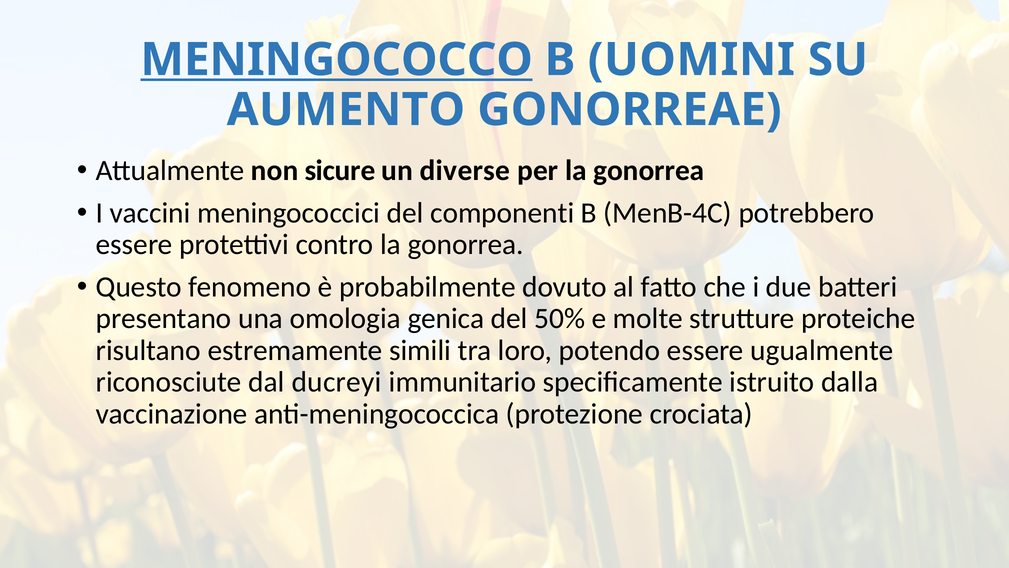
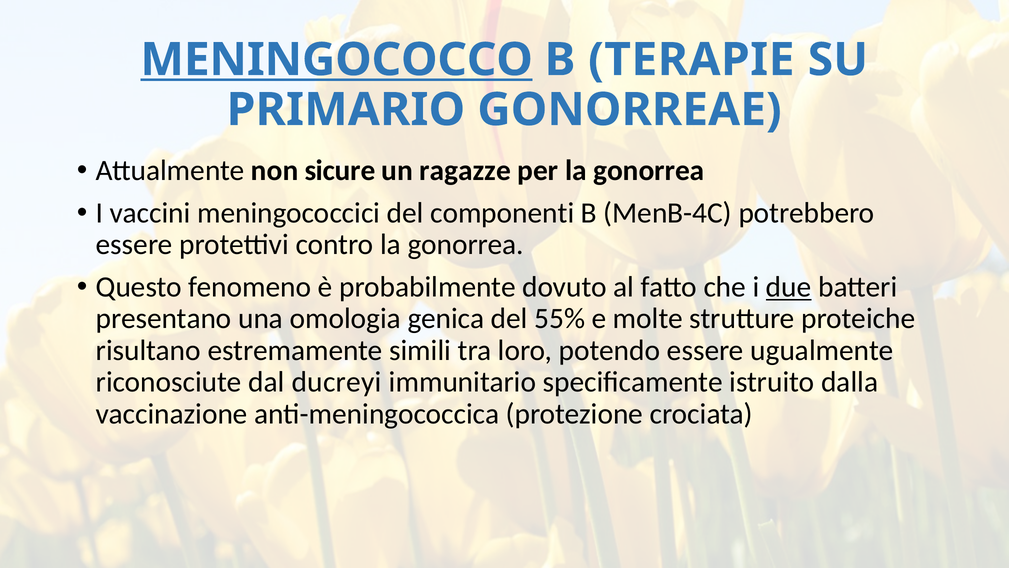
UOMINI: UOMINI -> TERAPIE
AUMENTO: AUMENTO -> PRIMARIO
diverse: diverse -> ragazze
due underline: none -> present
50%: 50% -> 55%
